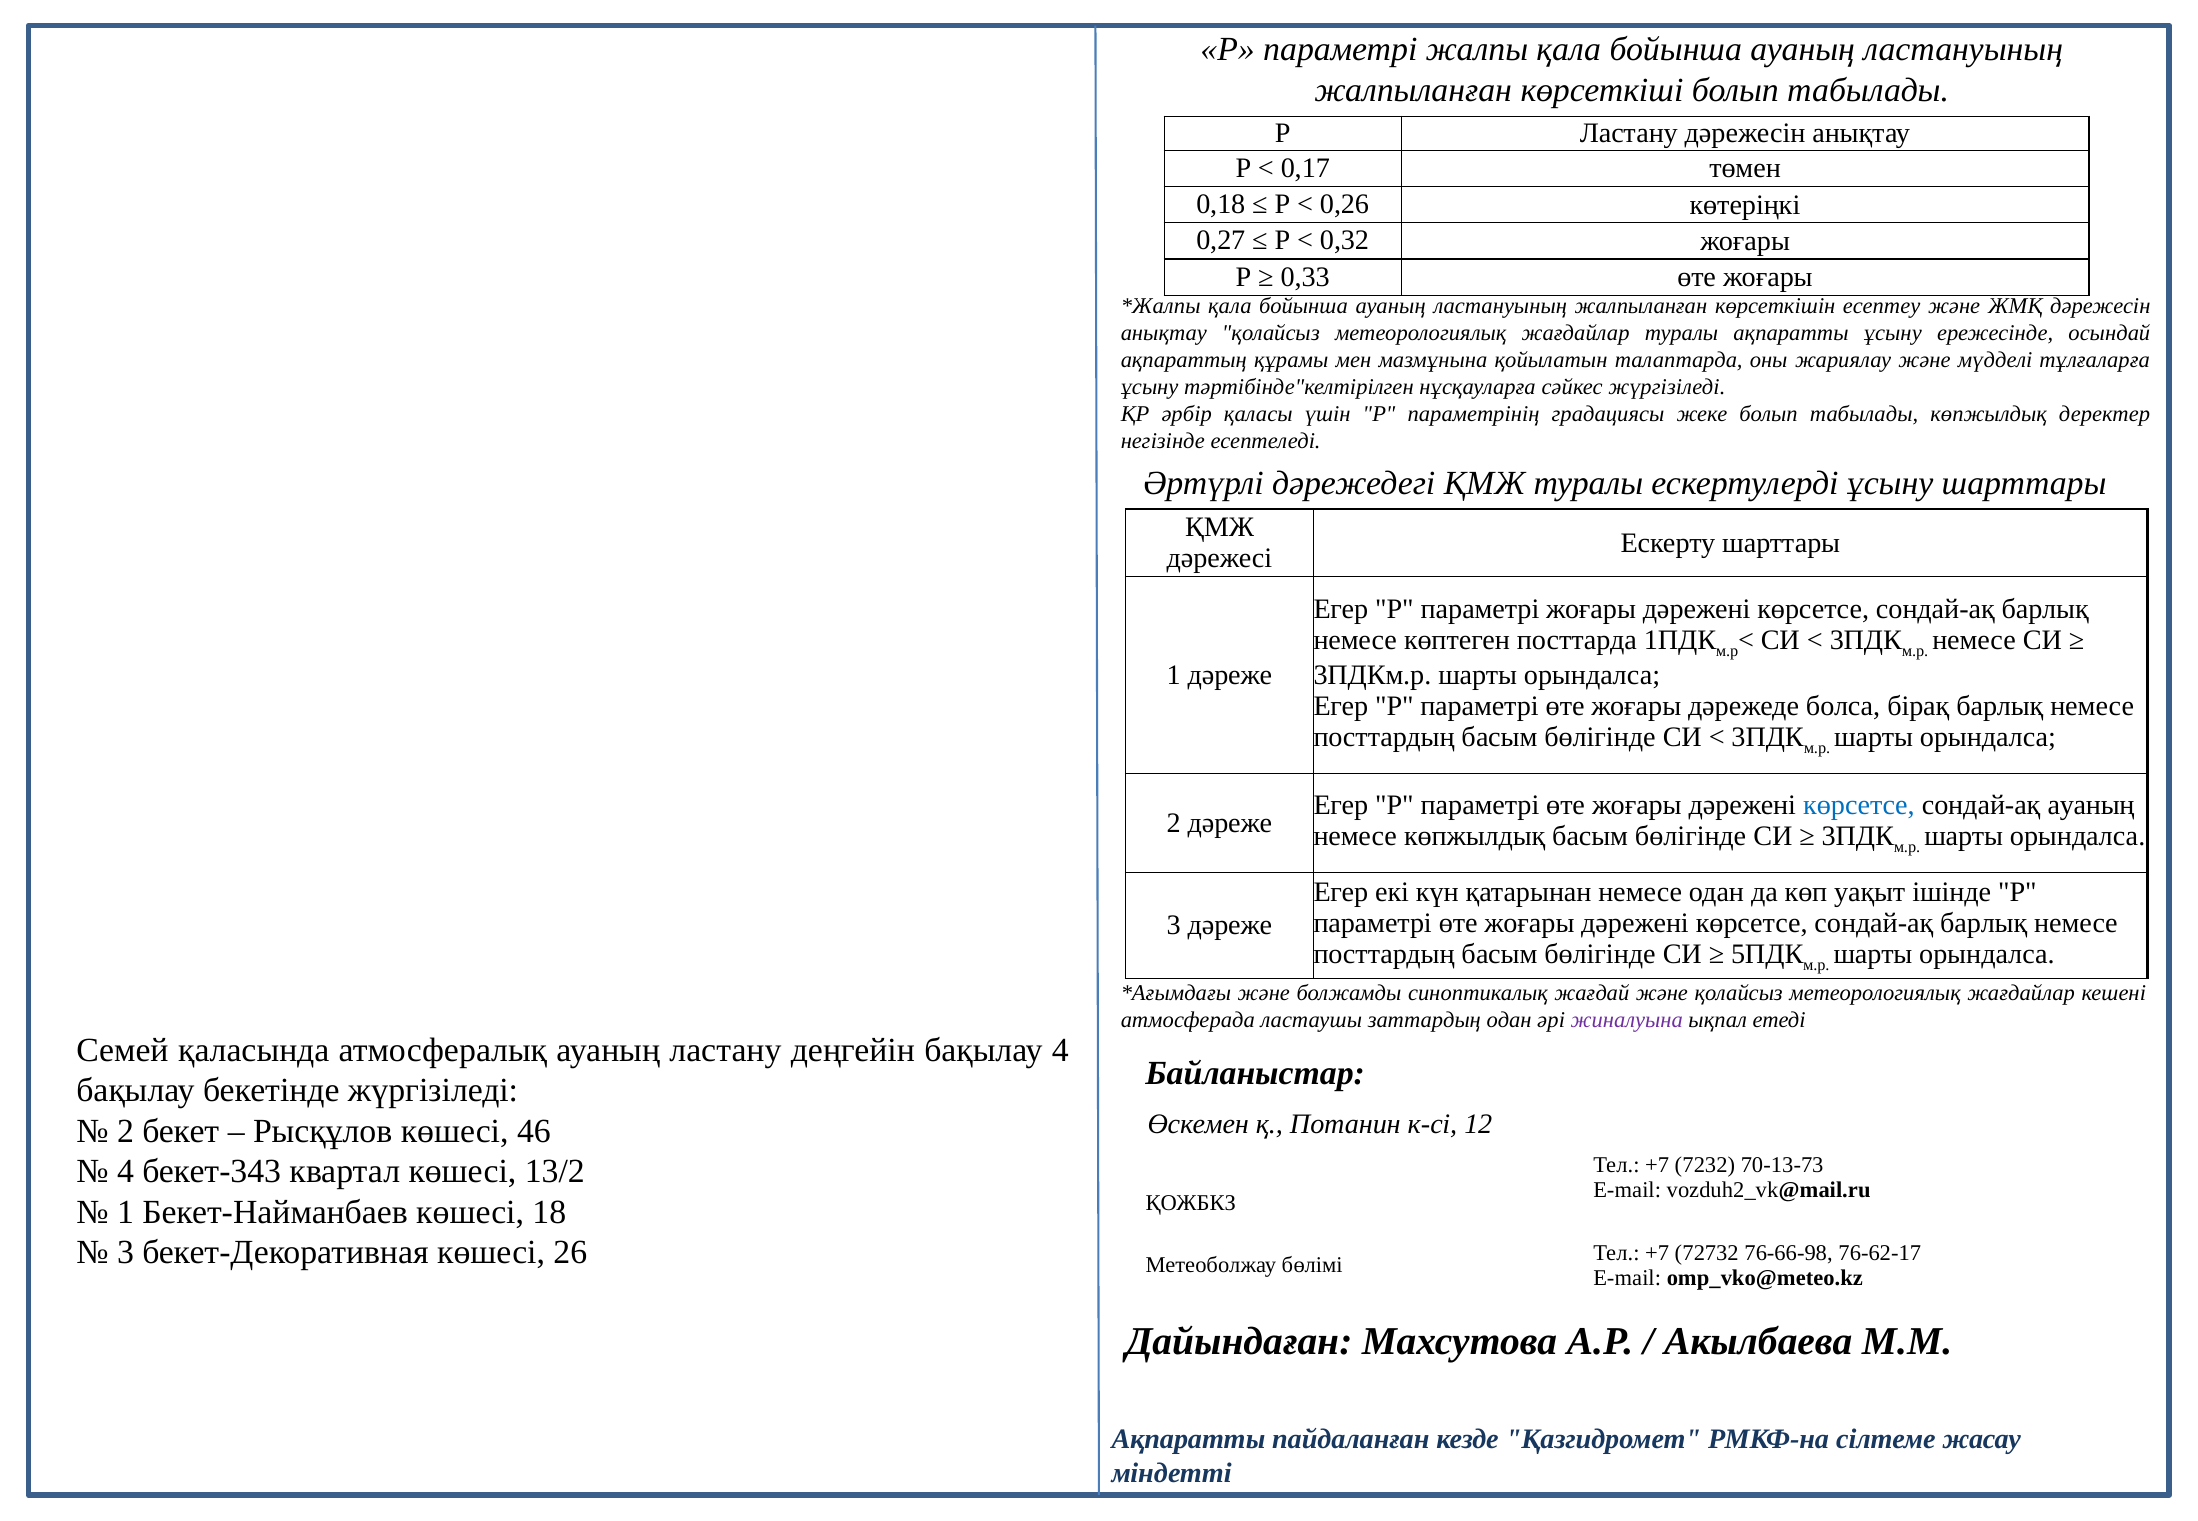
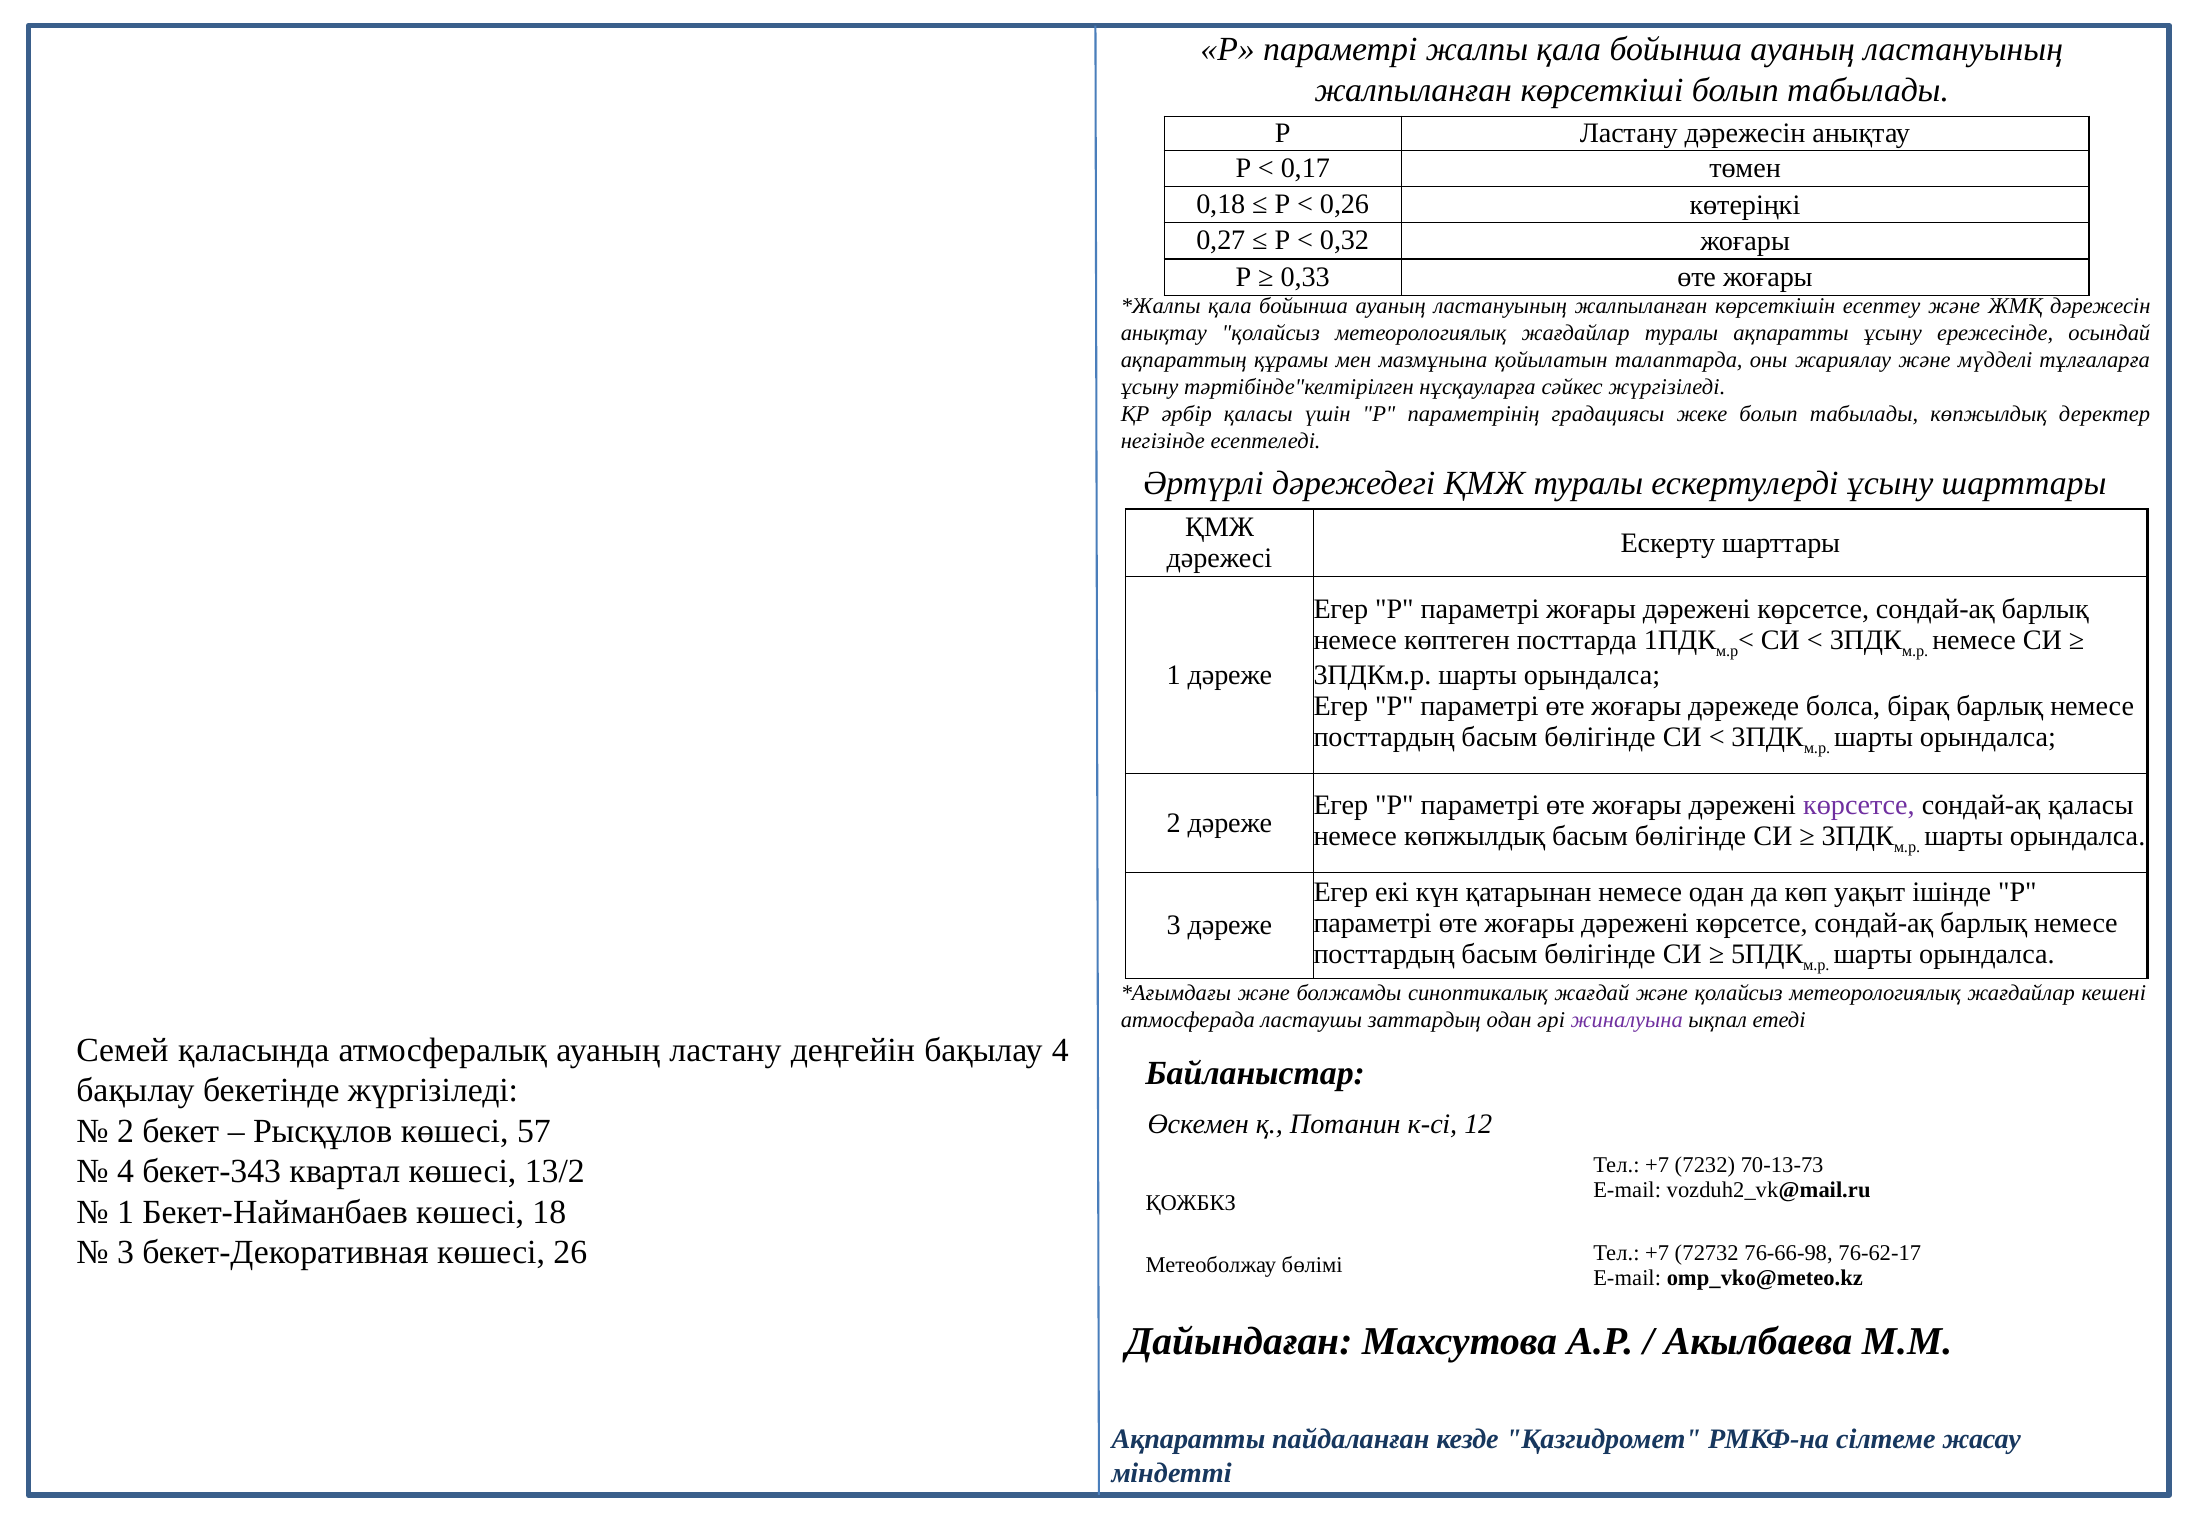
көрсетсе at (1859, 806) colour: blue -> purple
сондай-ақ ауаның: ауаның -> қаласы
46: 46 -> 57
